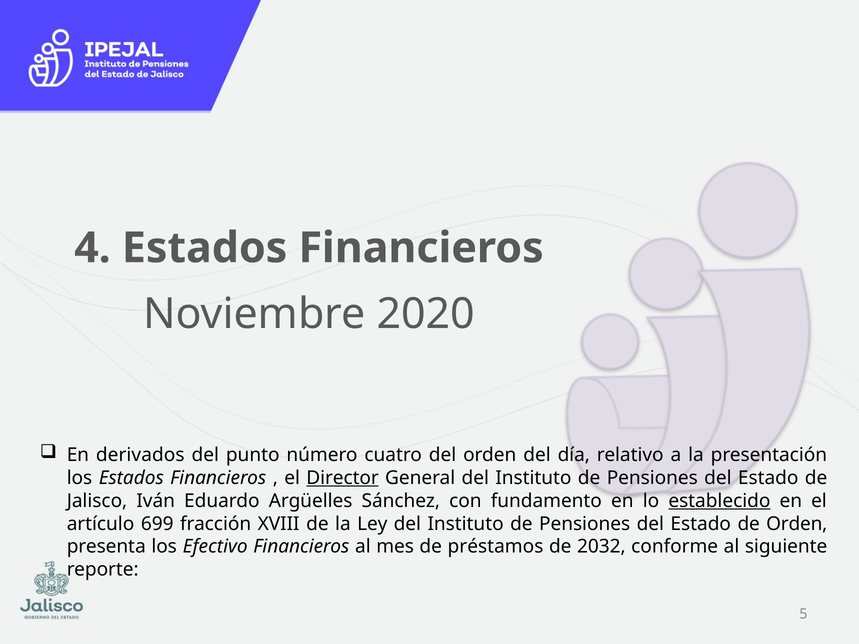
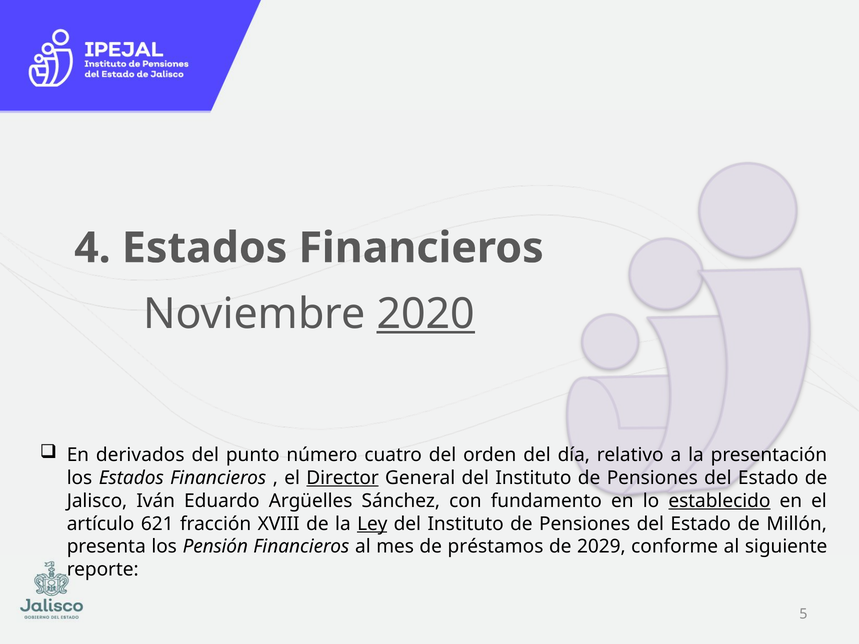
2020 underline: none -> present
699: 699 -> 621
Ley underline: none -> present
de Orden: Orden -> Millón
Efectivo: Efectivo -> Pensión
2032: 2032 -> 2029
